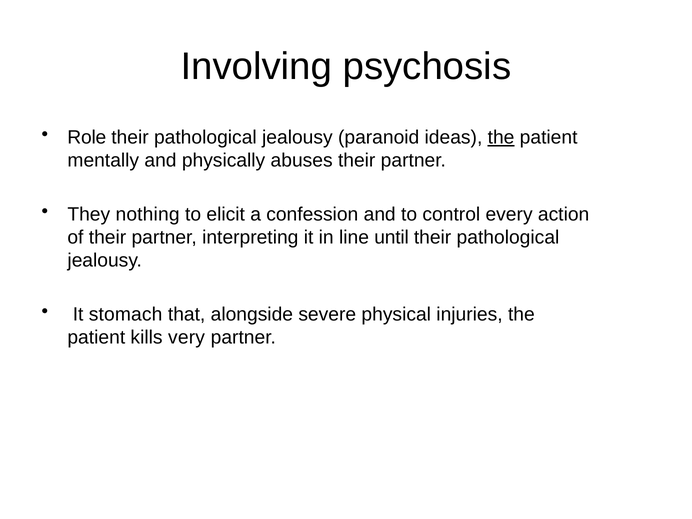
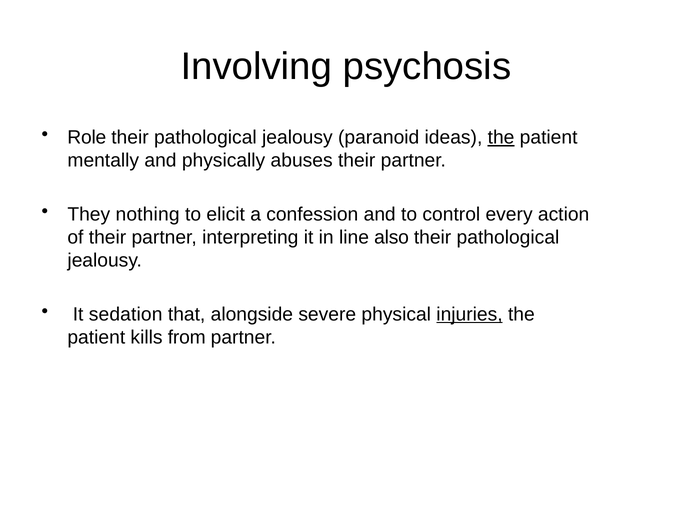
until: until -> also
stomach: stomach -> sedation
injuries underline: none -> present
very: very -> from
